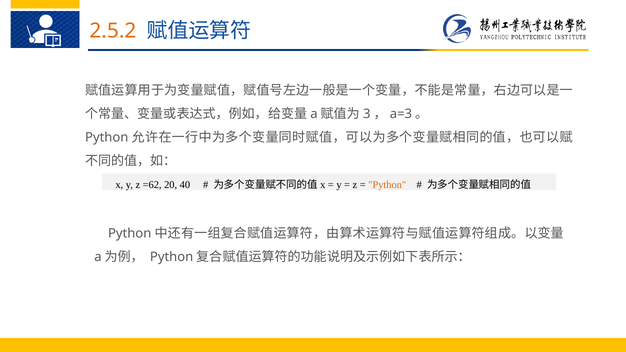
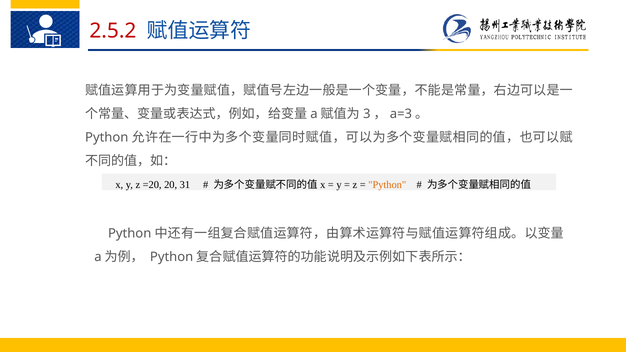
2.5.2 colour: orange -> red
=62: =62 -> =20
40: 40 -> 31
